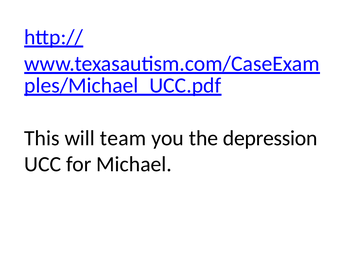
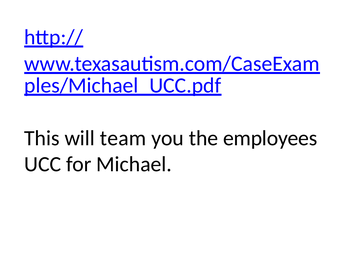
depression: depression -> employees
